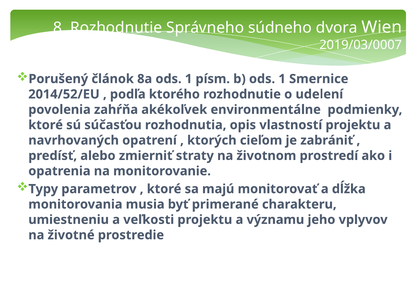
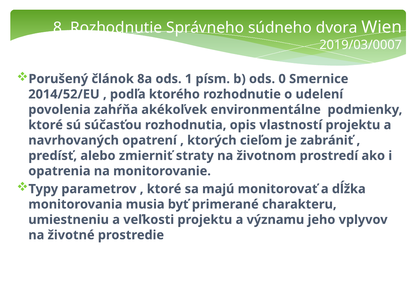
b ods 1: 1 -> 0
